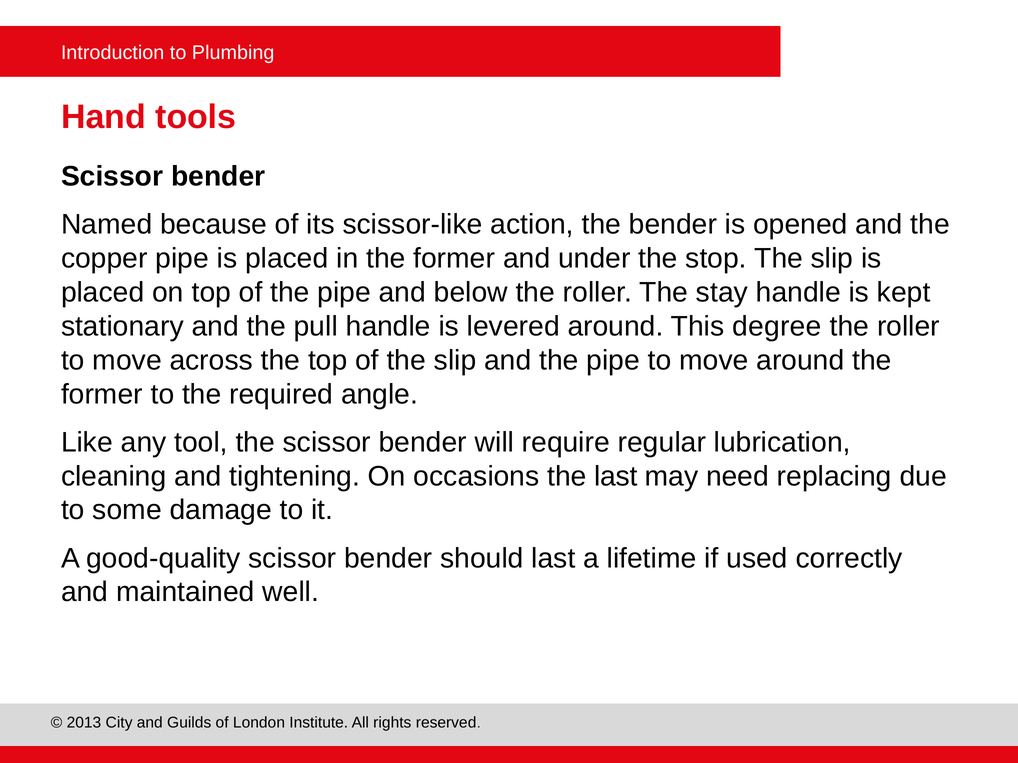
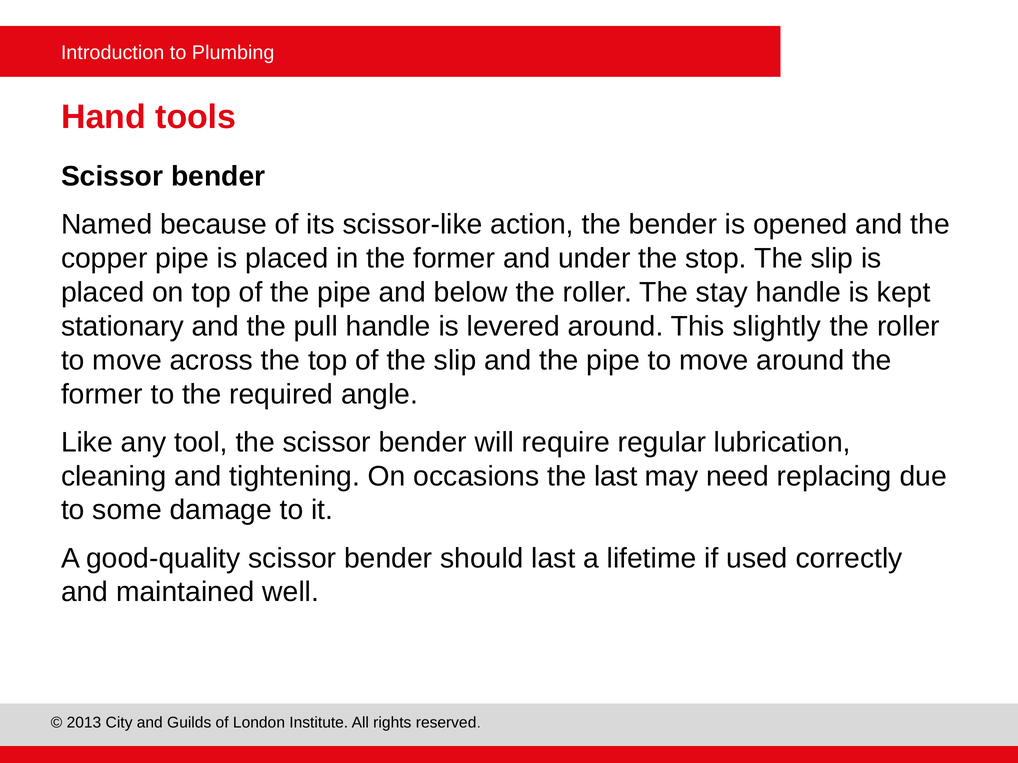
degree: degree -> slightly
